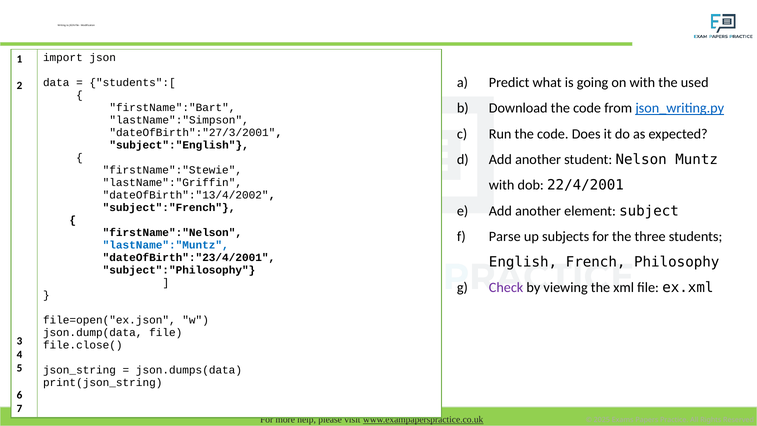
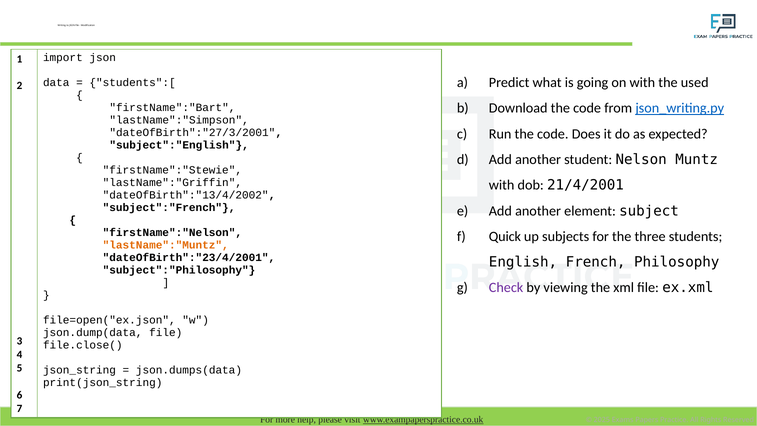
22/4/2001: 22/4/2001 -> 21/4/2001
Parse: Parse -> Quick
lastName":"Muntz colour: blue -> orange
